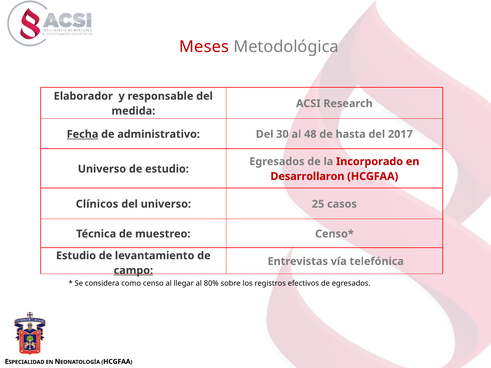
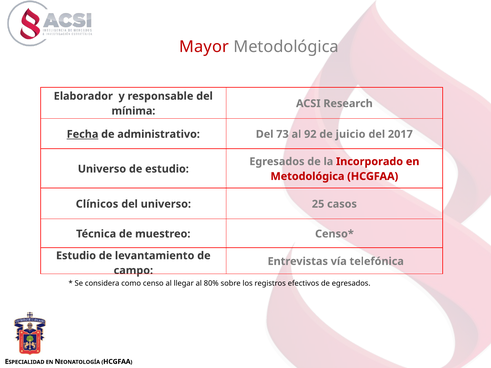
Meses: Meses -> Mayor
medida: medida -> mínima
30: 30 -> 73
48: 48 -> 92
hasta: hasta -> juicio
Desarrollaron at (307, 176): Desarrollaron -> Metodológica
campo underline: present -> none
